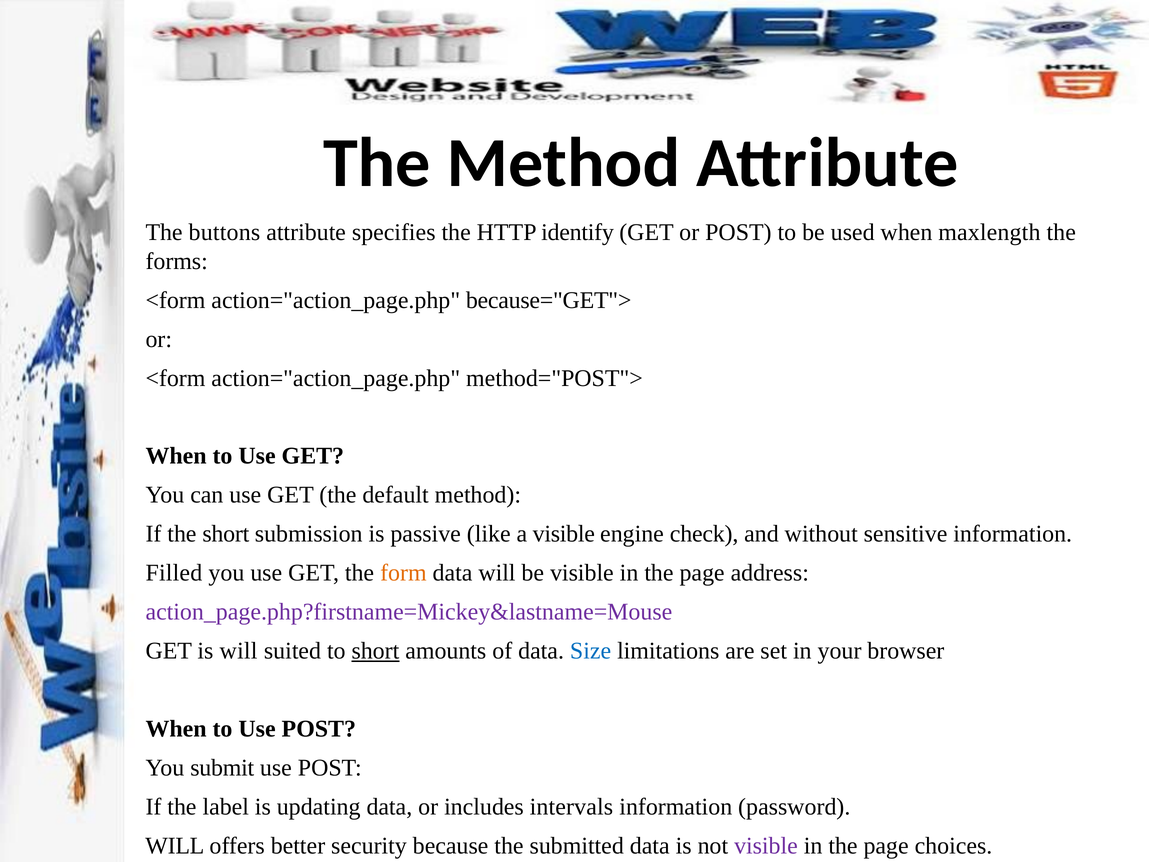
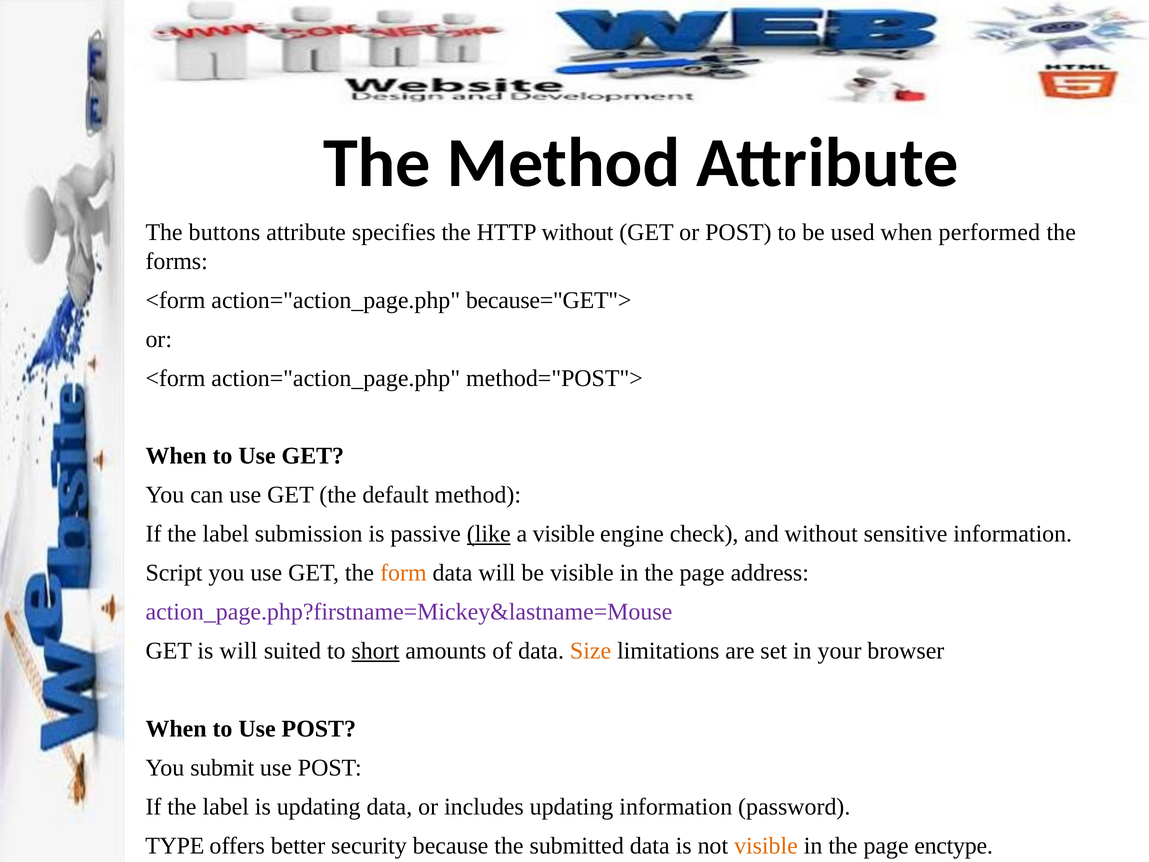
HTTP identify: identify -> without
maxlength: maxlength -> performed
short at (226, 534): short -> label
like underline: none -> present
Filled: Filled -> Script
Size colour: blue -> orange
includes intervals: intervals -> updating
WILL at (175, 845): WILL -> TYPE
visible at (766, 845) colour: purple -> orange
choices: choices -> enctype
